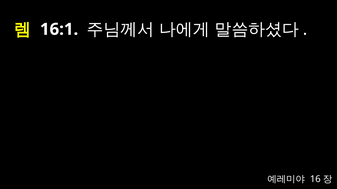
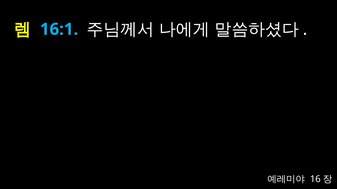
16:1 colour: white -> light blue
